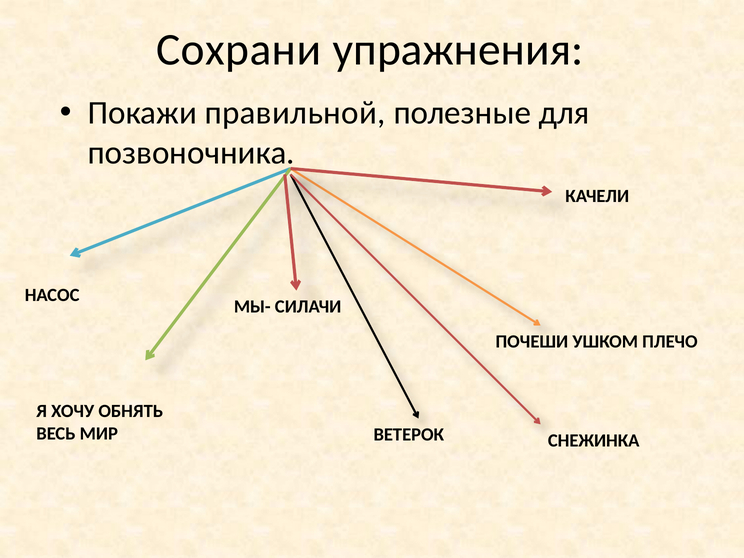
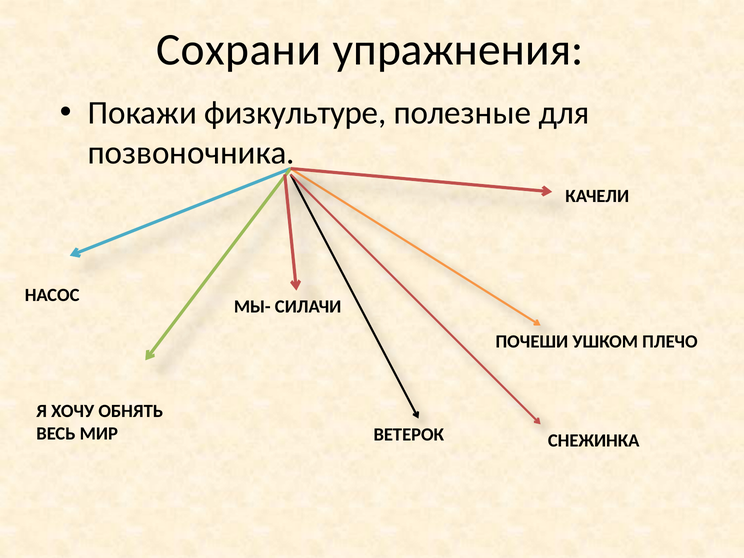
правильной: правильной -> физкультуре
